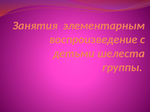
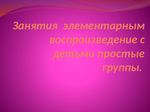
шелеста: шелеста -> простые
